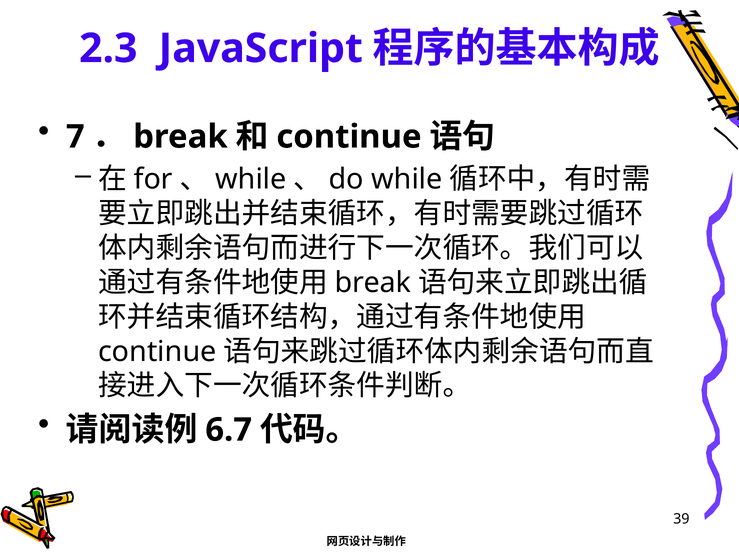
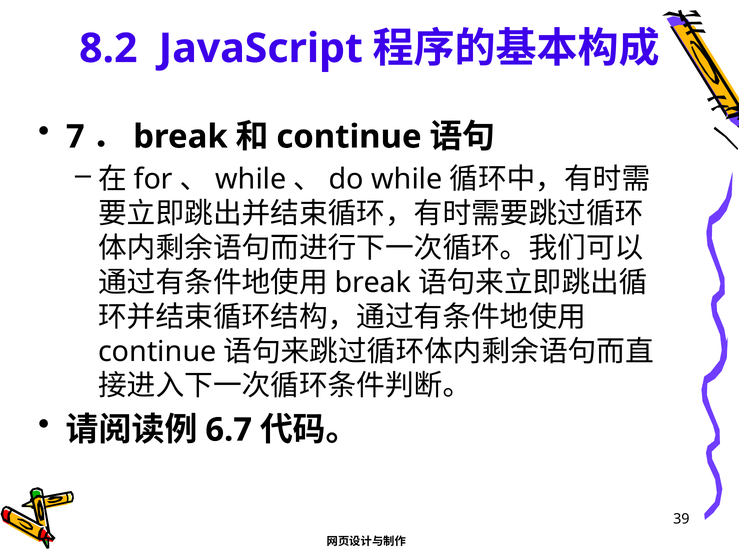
2.3: 2.3 -> 8.2
